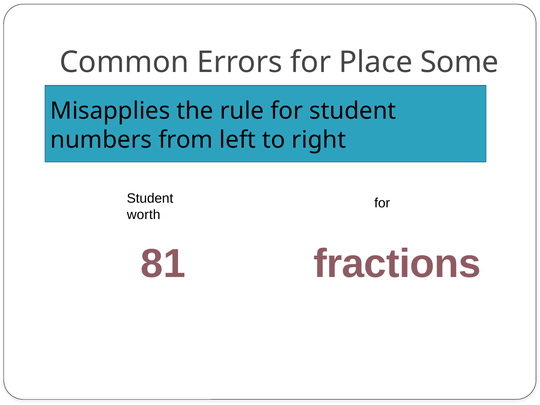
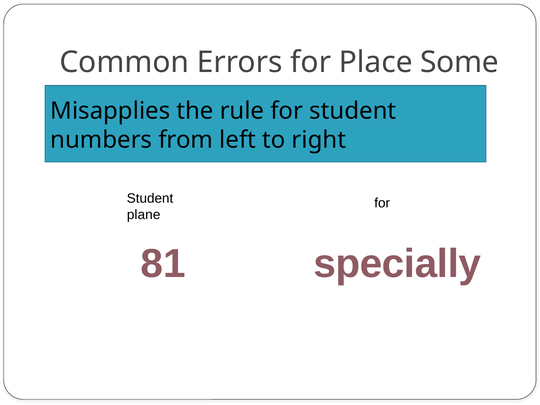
worth: worth -> plane
fractions: fractions -> specially
